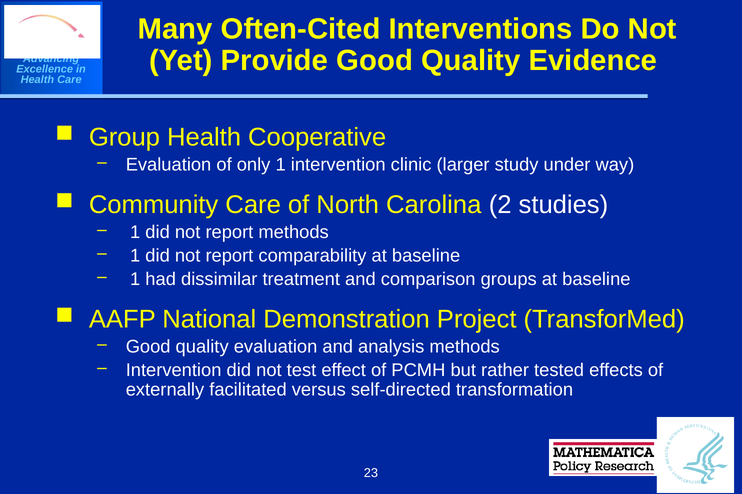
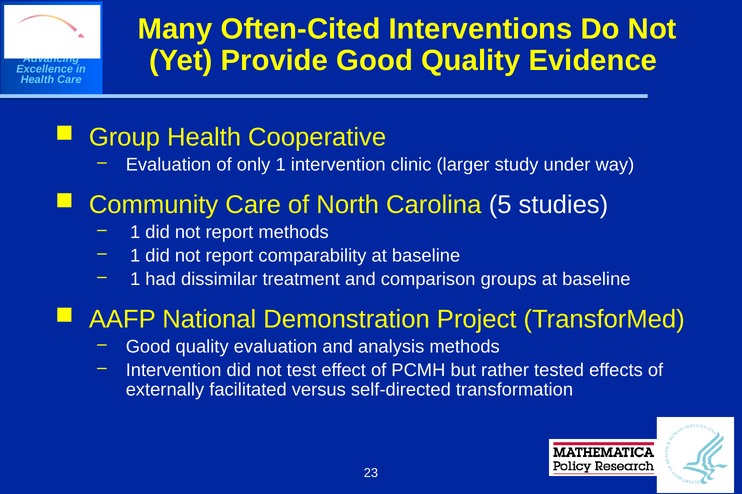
2: 2 -> 5
